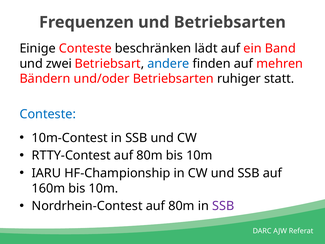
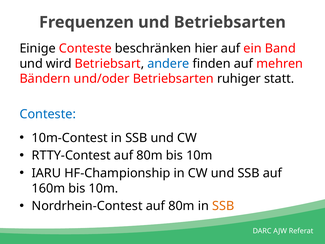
lädt: lädt -> hier
zwei: zwei -> wird
SSB at (223, 206) colour: purple -> orange
